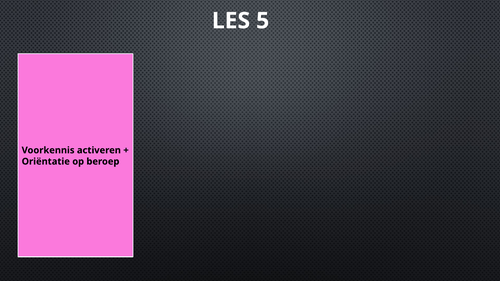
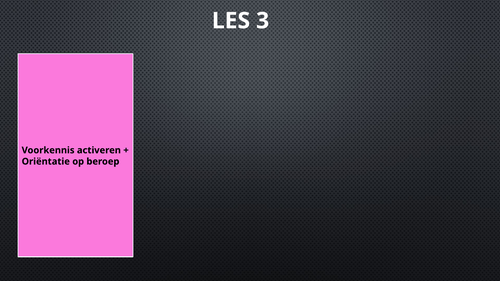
5: 5 -> 3
